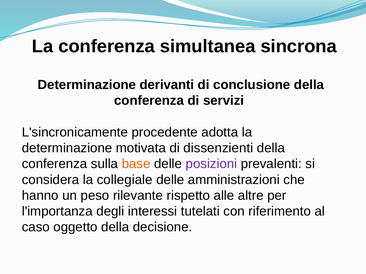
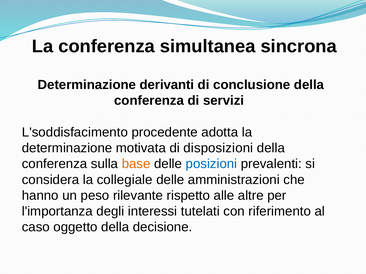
L'sincronicamente: L'sincronicamente -> L'soddisfacimento
dissenzienti: dissenzienti -> disposizioni
posizioni colour: purple -> blue
